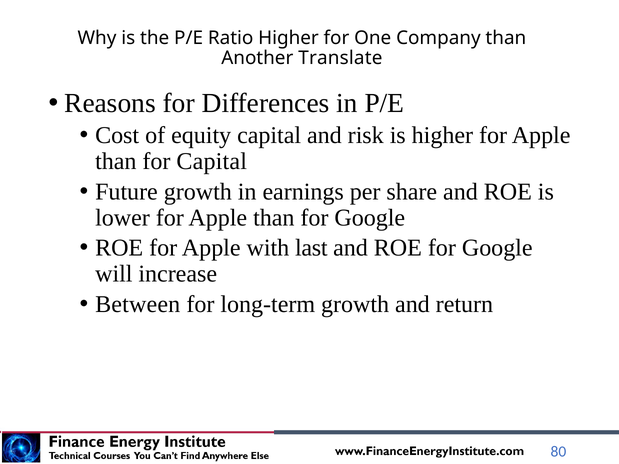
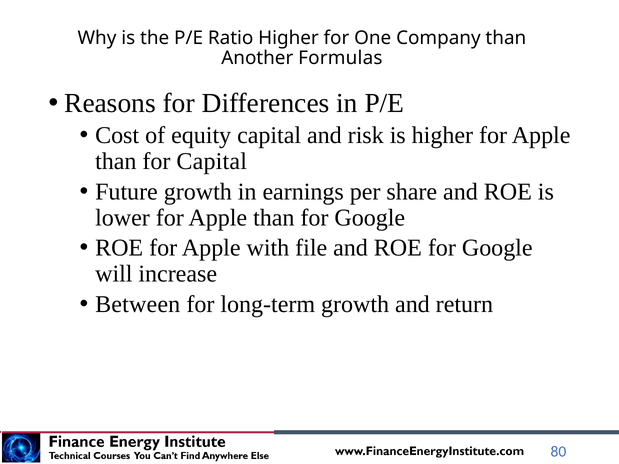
Translate: Translate -> Formulas
last: last -> file
